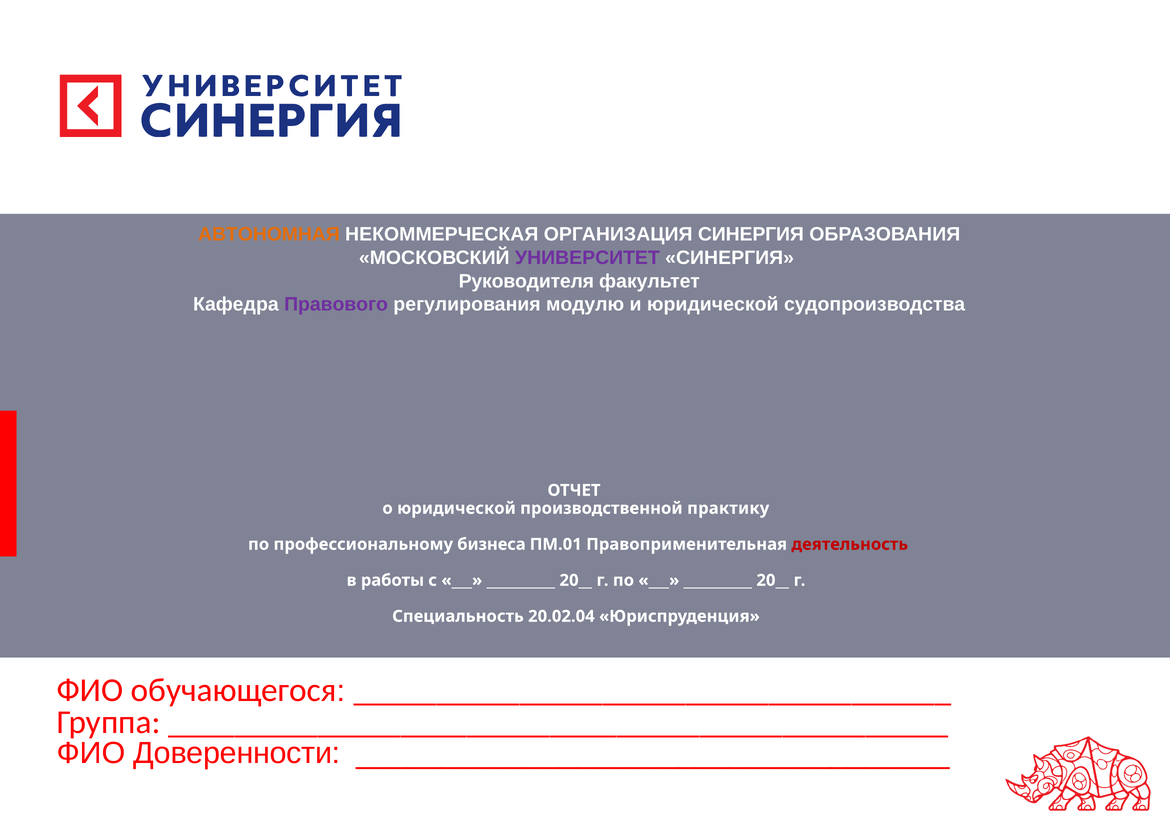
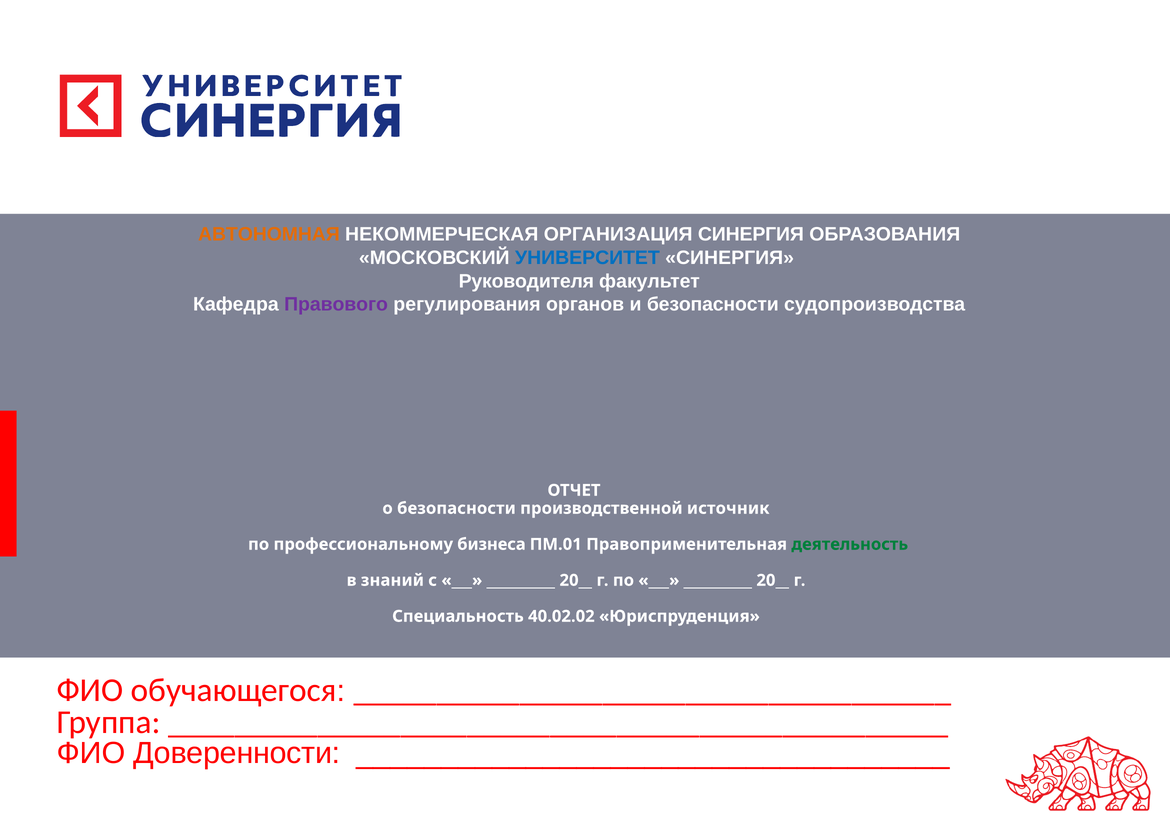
УНИВЕРСИТЕТ colour: purple -> blue
модулю: модулю -> органов
и юридической: юридической -> безопасности
о юридической: юридической -> безопасности
практику: практику -> источник
деятельность colour: red -> green
работы: работы -> знаний
20.02.04: 20.02.04 -> 40.02.02
